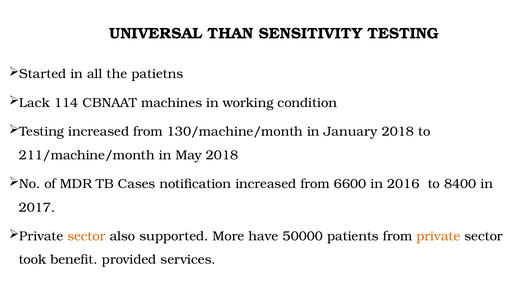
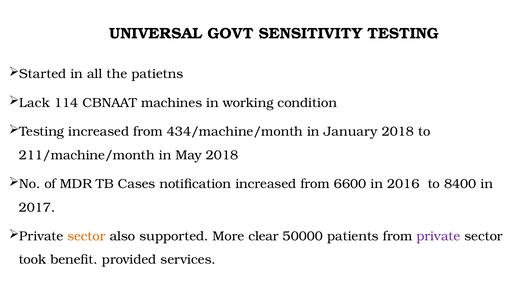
THAN: THAN -> GOVT
130/machine/month: 130/machine/month -> 434/machine/month
have: have -> clear
private at (438, 236) colour: orange -> purple
